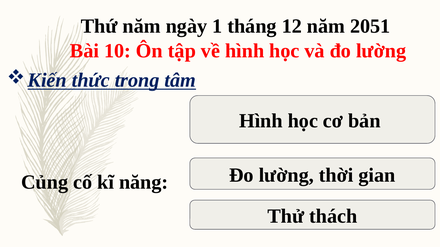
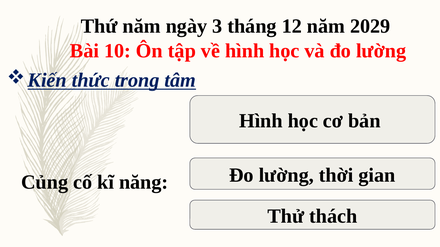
1: 1 -> 3
2051: 2051 -> 2029
